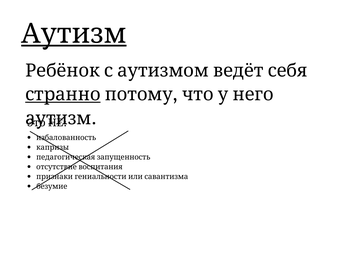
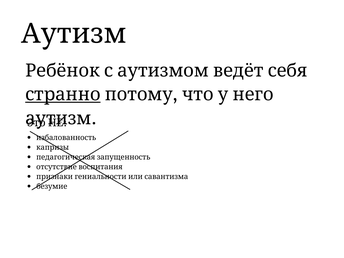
Аутизм at (74, 34) underline: present -> none
